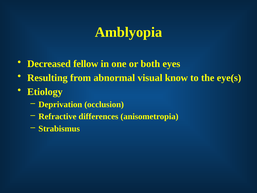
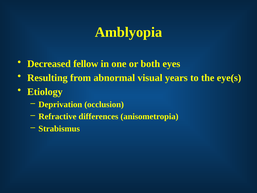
know: know -> years
